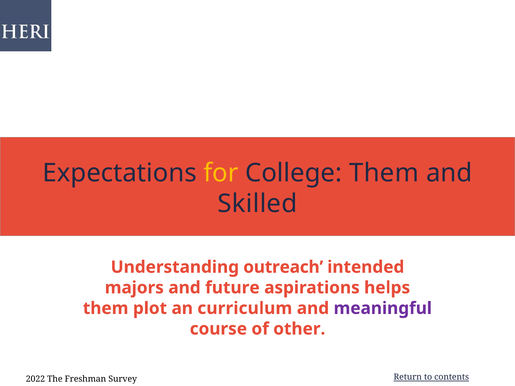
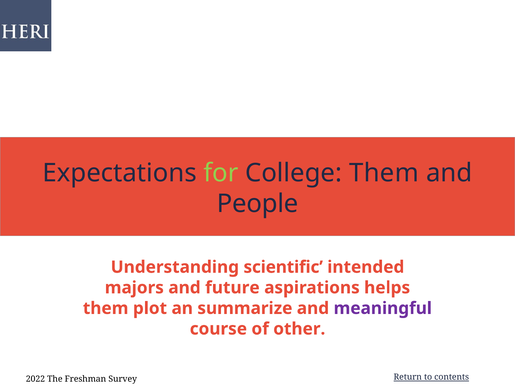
for colour: yellow -> light green
Skilled: Skilled -> People
outreach: outreach -> scientific
curriculum: curriculum -> summarize
